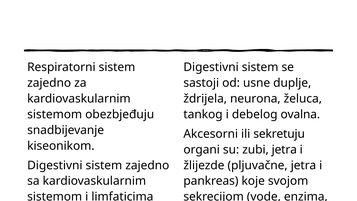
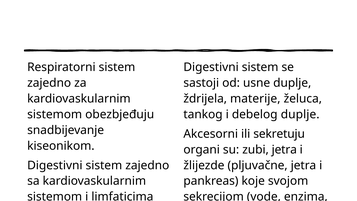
neurona: neurona -> materije
debelog ovalna: ovalna -> duplje
